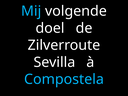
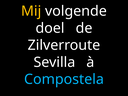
Mij colour: light blue -> yellow
